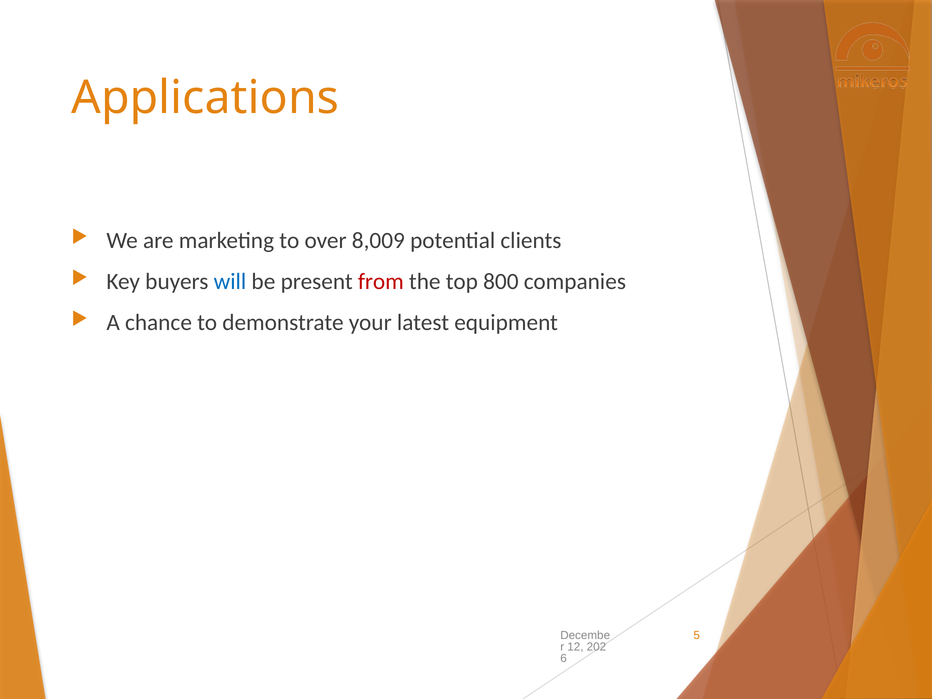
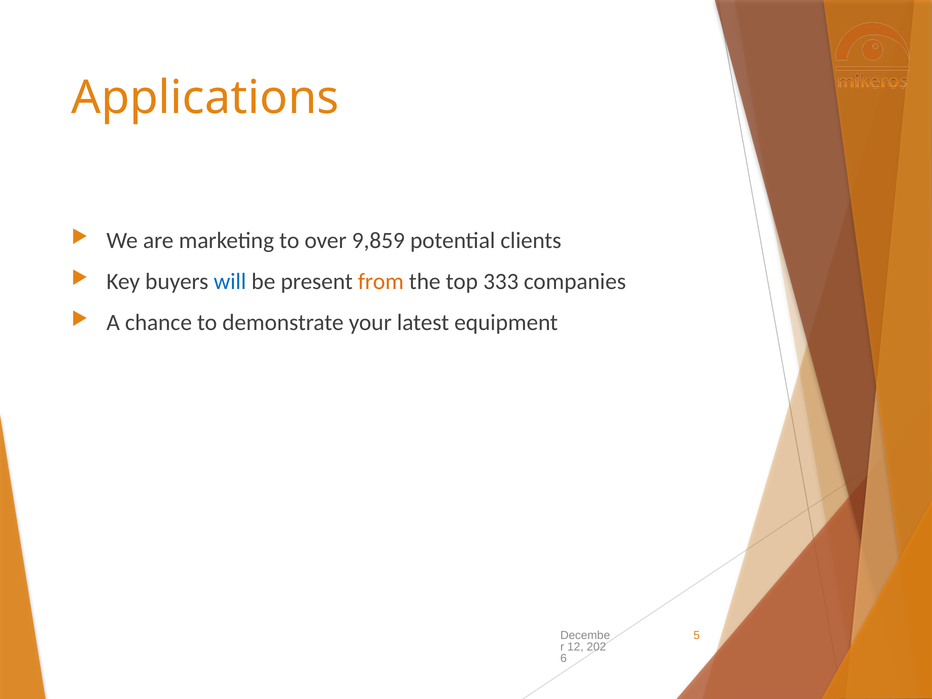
8,009: 8,009 -> 9,859
from colour: red -> orange
800: 800 -> 333
